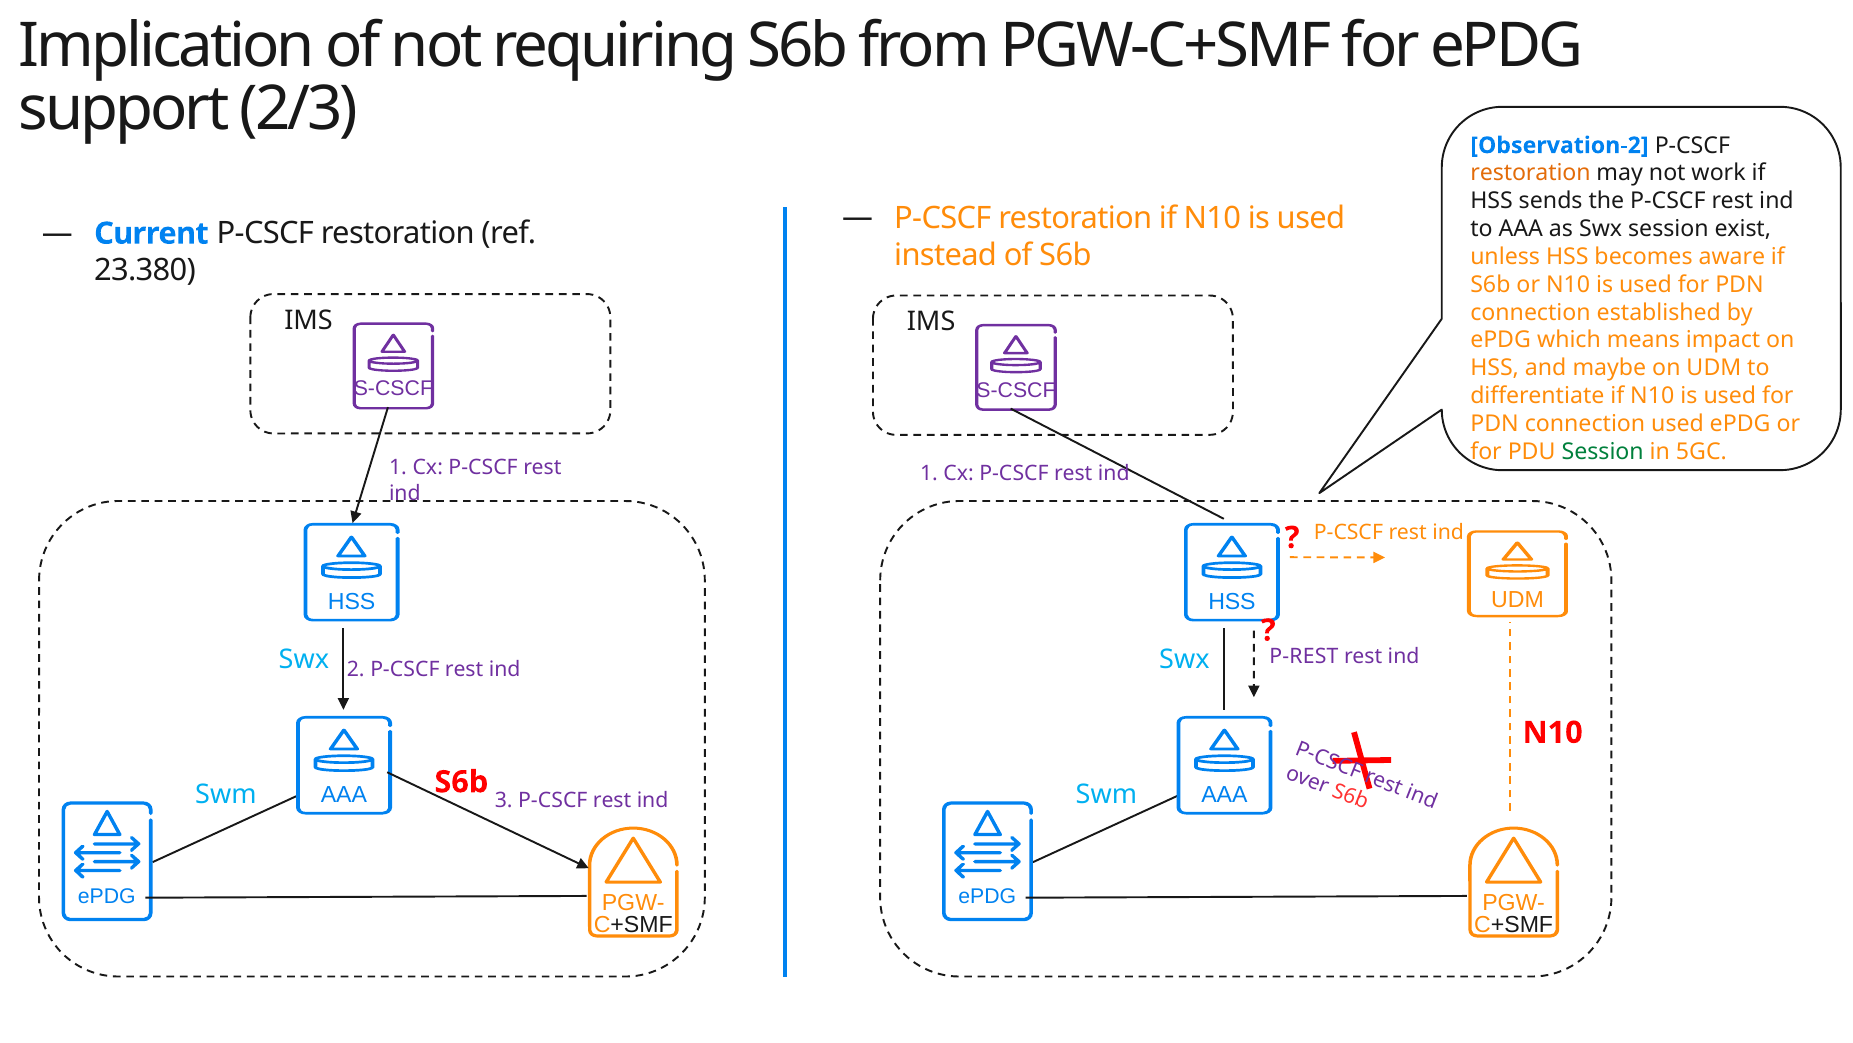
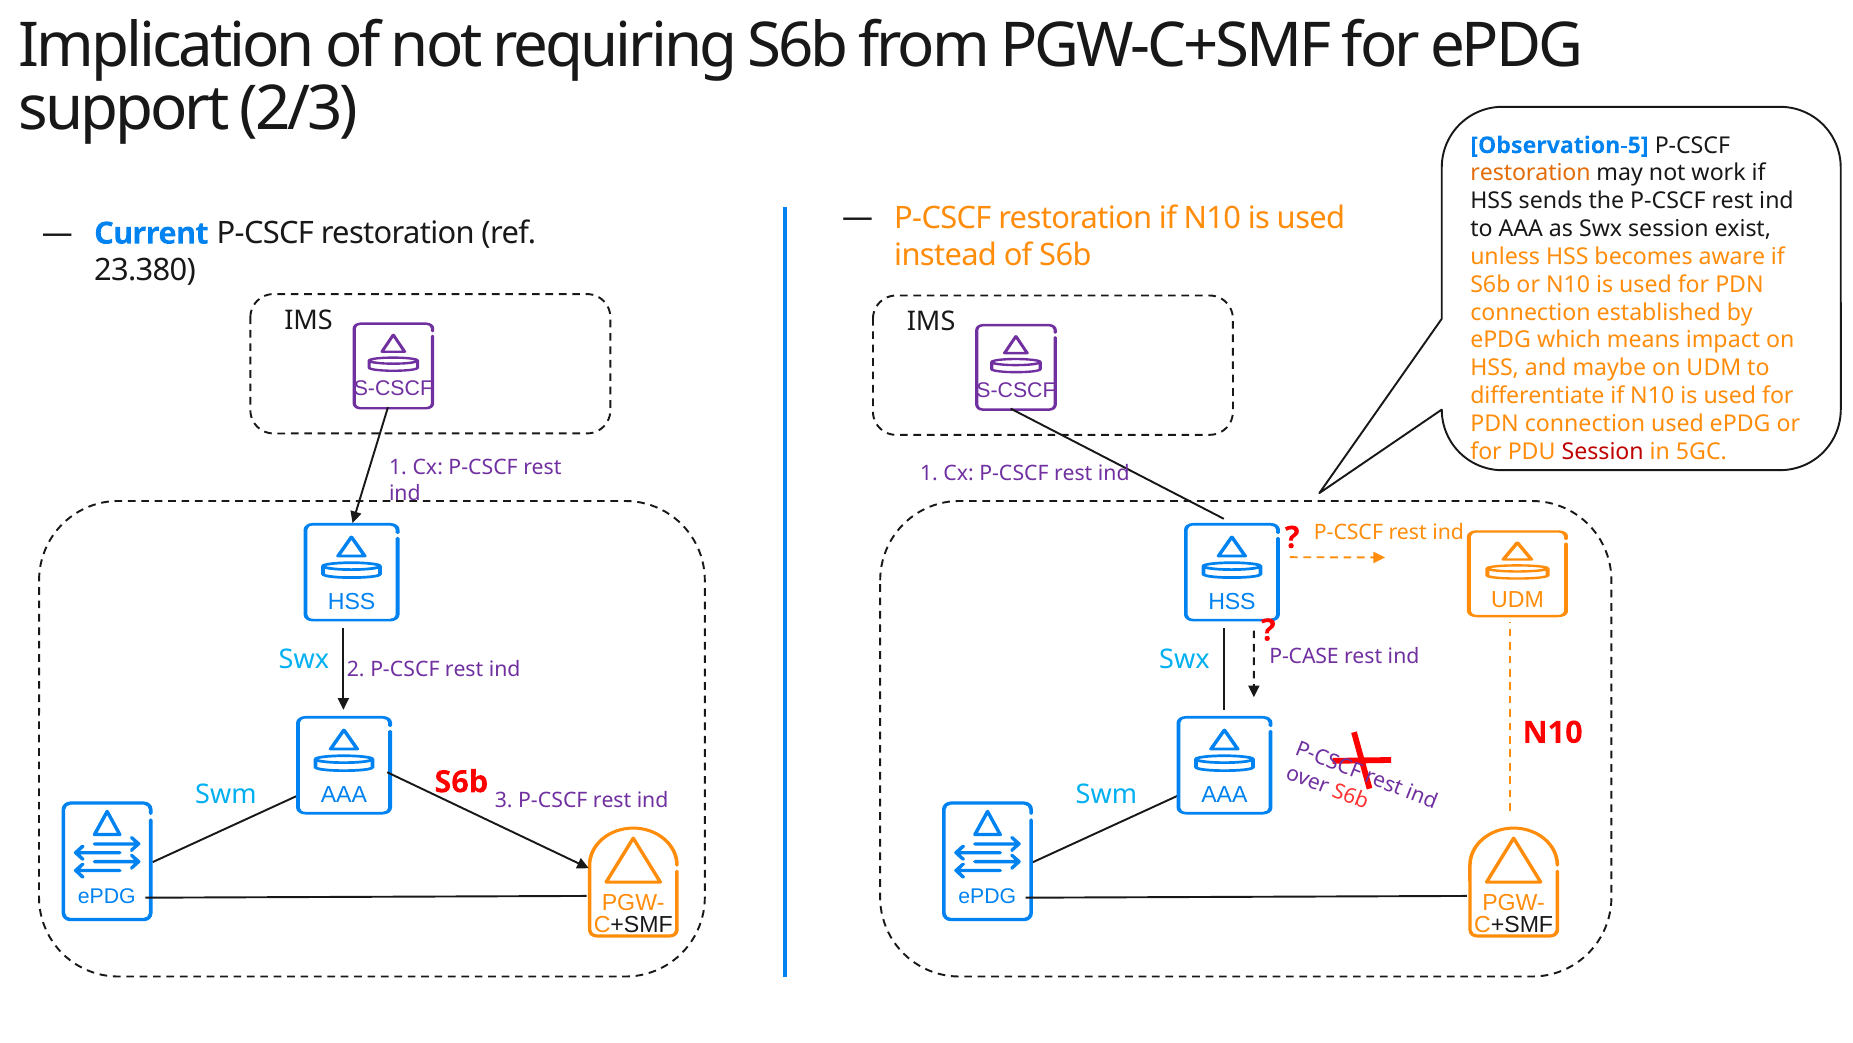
Observation-2: Observation-2 -> Observation-5
Session at (1603, 451) colour: green -> red
P-REST: P-REST -> P-CASE
